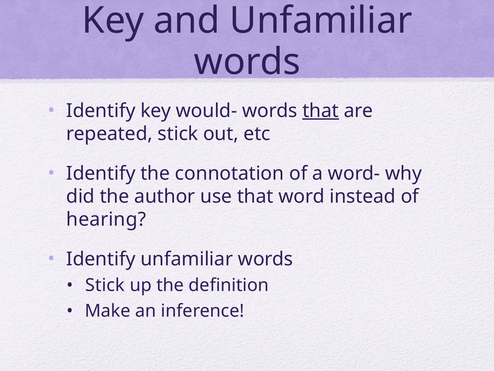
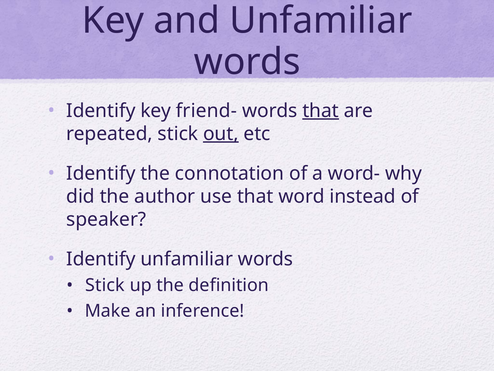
would-: would- -> friend-
out underline: none -> present
hearing: hearing -> speaker
